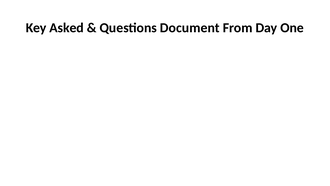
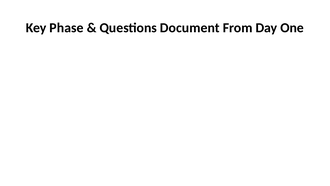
Asked: Asked -> Phase
